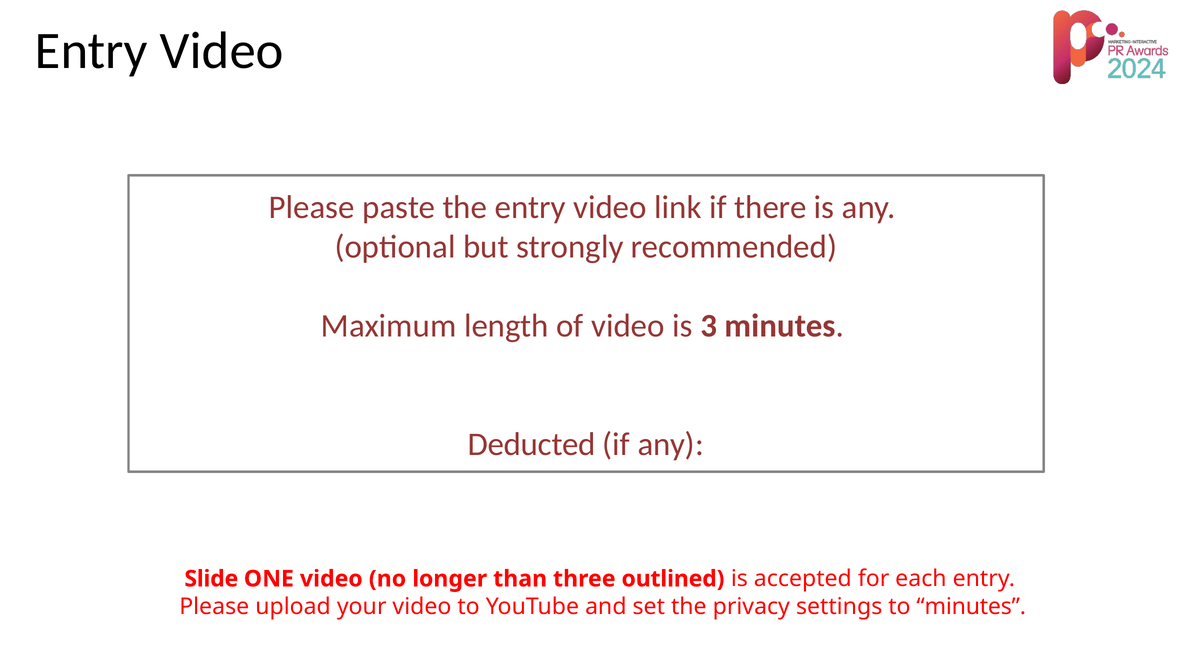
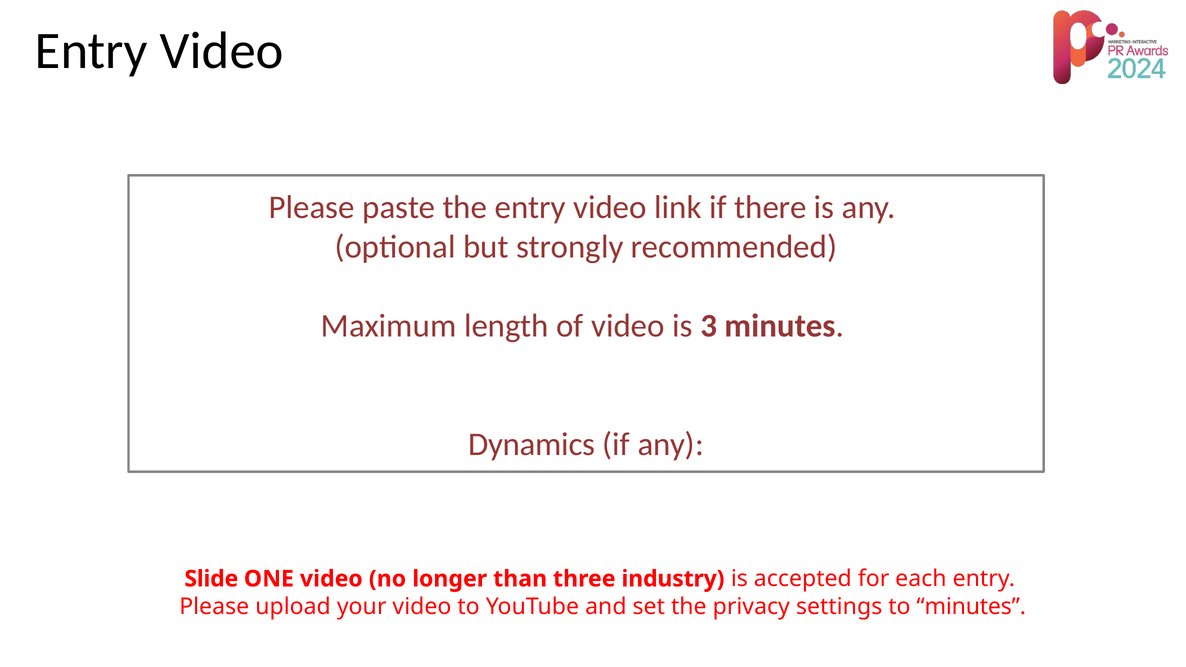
Deducted: Deducted -> Dynamics
outlined: outlined -> industry
